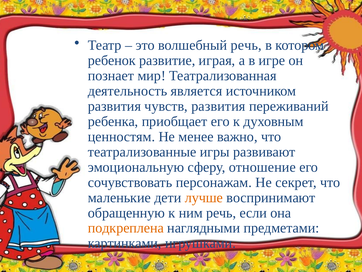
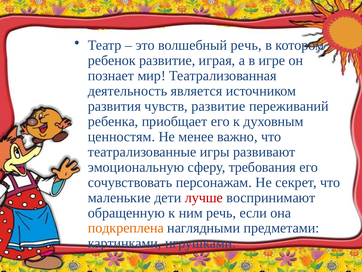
чувств развития: развития -> развитие
отношение: отношение -> требования
лучше colour: orange -> red
